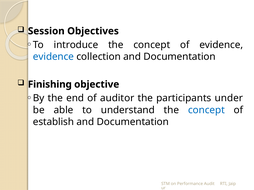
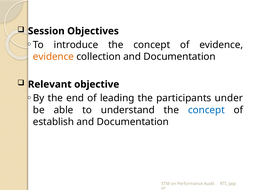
evidence at (53, 57) colour: blue -> orange
Finishing: Finishing -> Relevant
auditor: auditor -> leading
